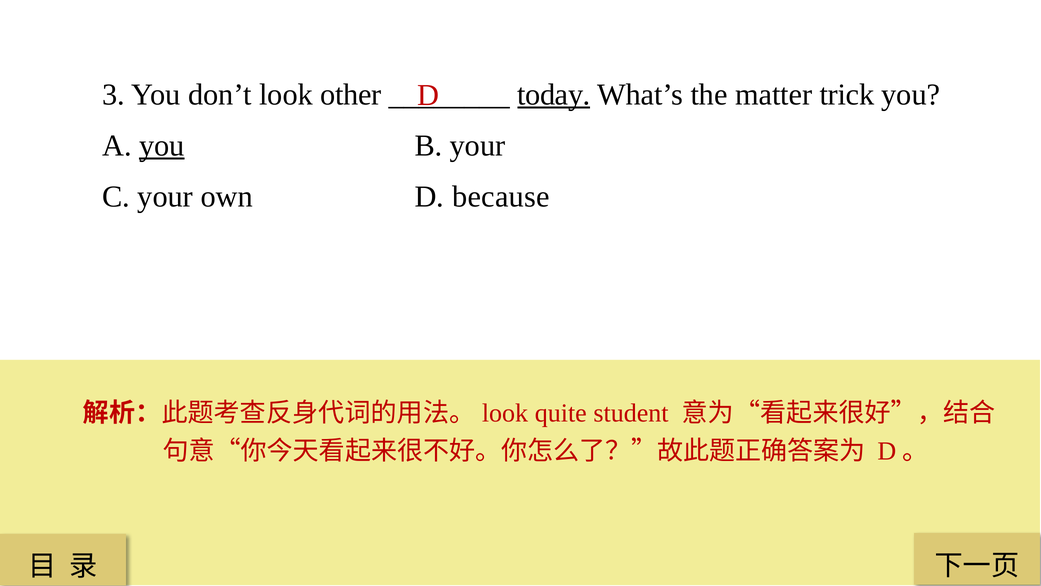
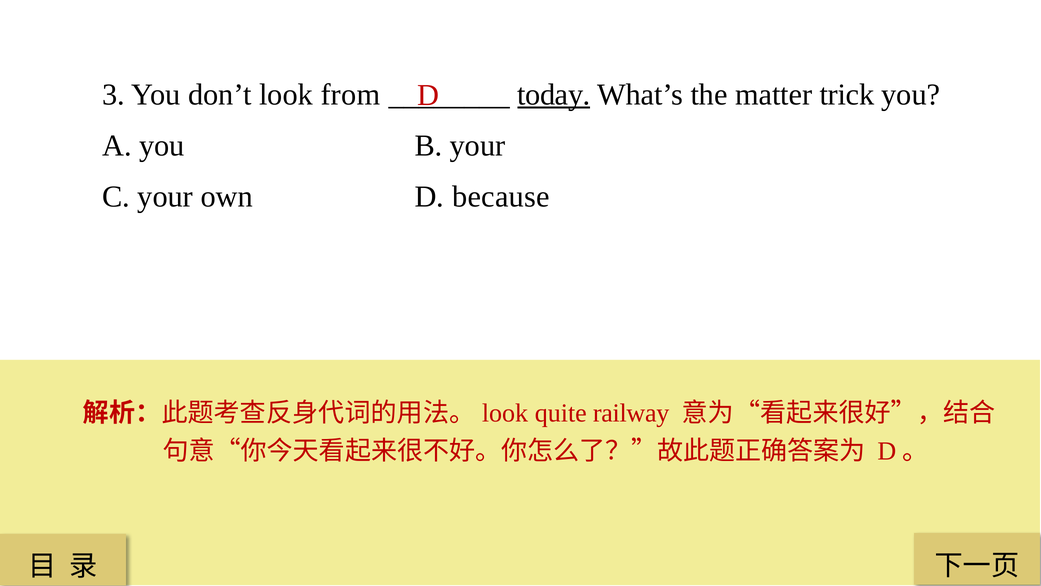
other: other -> from
you at (162, 145) underline: present -> none
student: student -> railway
